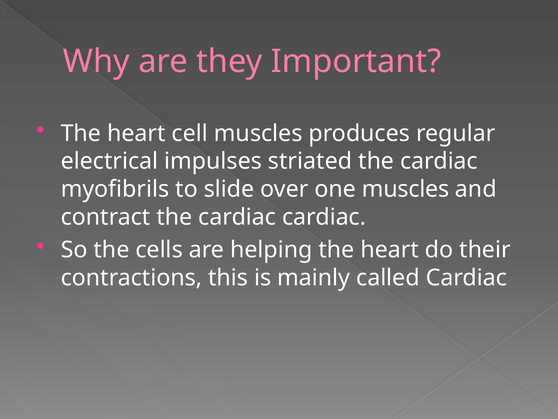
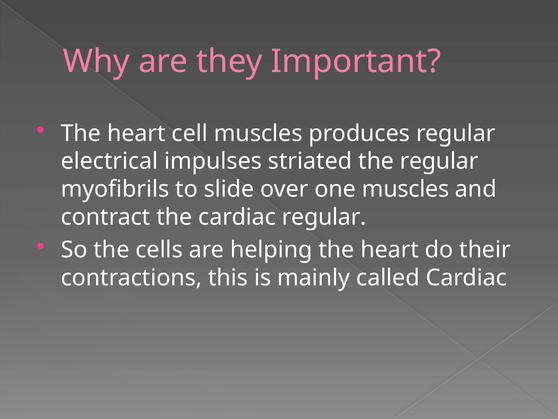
cardiac at (439, 161): cardiac -> regular
cardiac cardiac: cardiac -> regular
